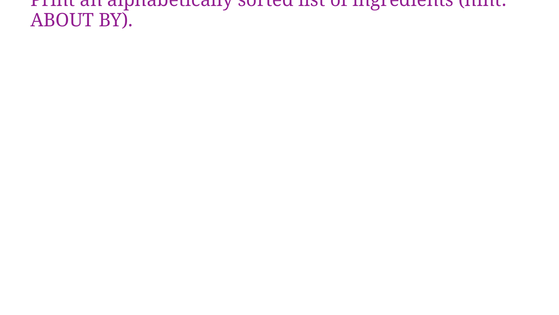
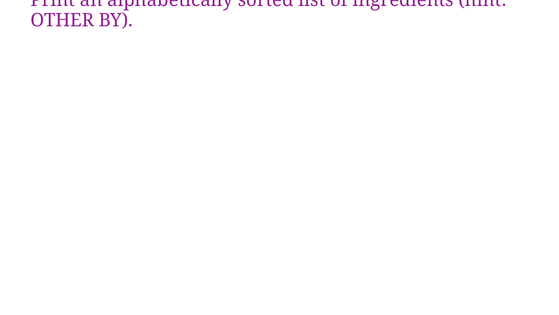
ABOUT: ABOUT -> OTHER
